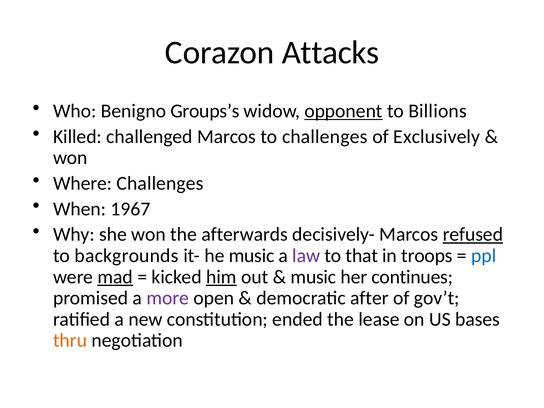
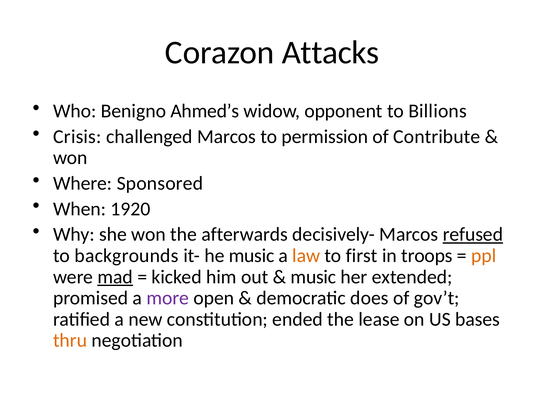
Groups’s: Groups’s -> Ahmed’s
opponent underline: present -> none
Killed: Killed -> Crisis
to challenges: challenges -> permission
Exclusively: Exclusively -> Contribute
Where Challenges: Challenges -> Sponsored
1967: 1967 -> 1920
law colour: purple -> orange
that: that -> first
ppl colour: blue -> orange
him underline: present -> none
continues: continues -> extended
after: after -> does
